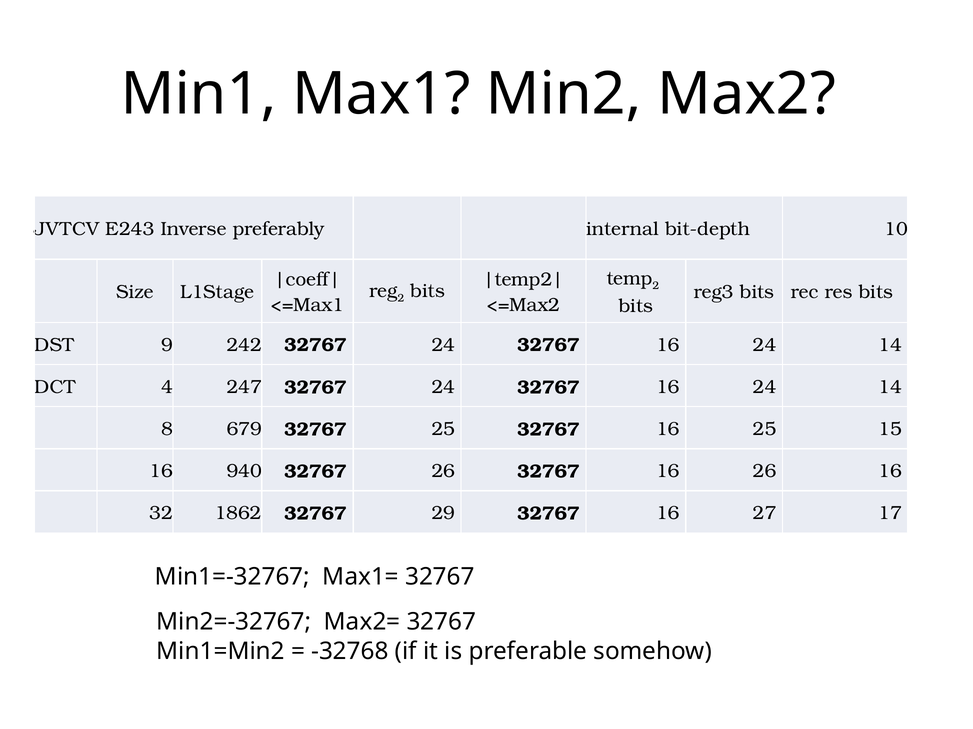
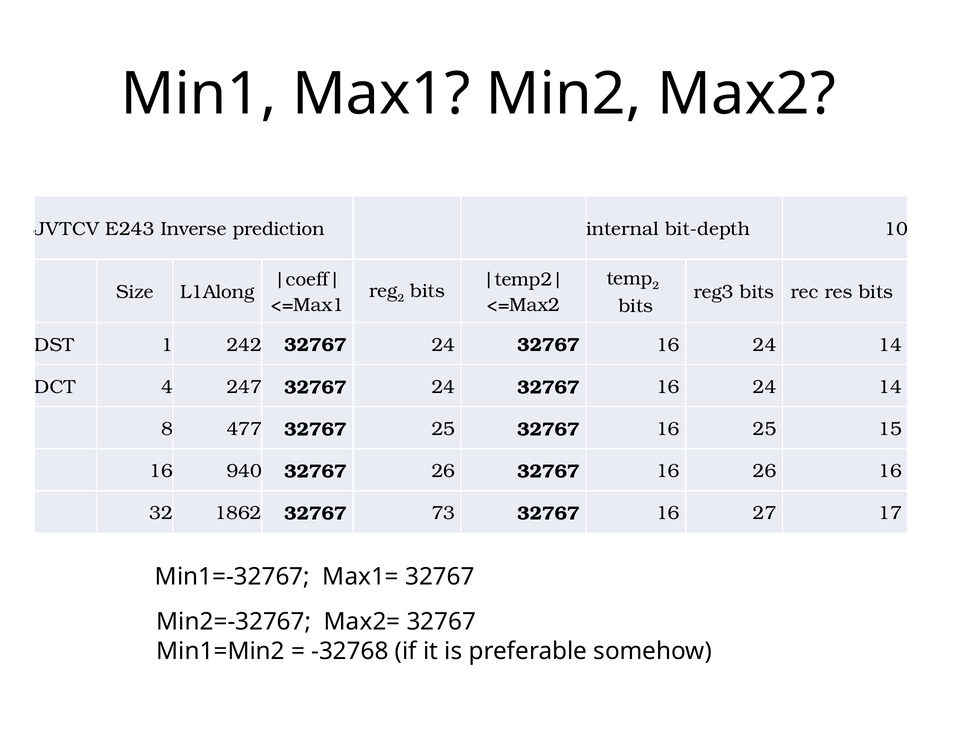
preferably: preferably -> prediction
L1Stage: L1Stage -> L1Along
9: 9 -> 1
679: 679 -> 477
29: 29 -> 73
